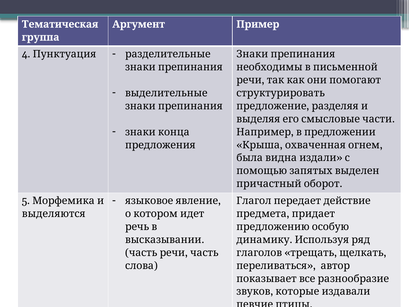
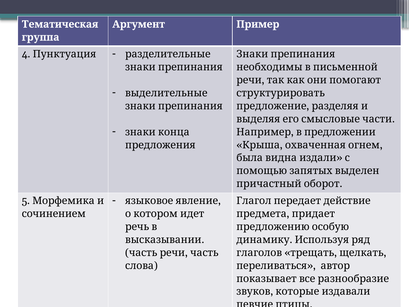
выделяются: выделяются -> сочинением
